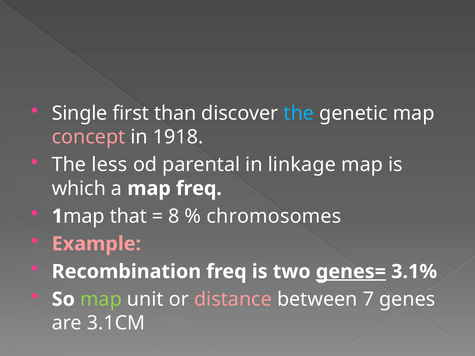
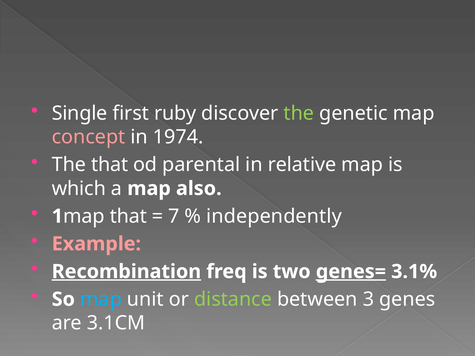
than: than -> ruby
the at (299, 113) colour: light blue -> light green
1918: 1918 -> 1974
The less: less -> that
linkage: linkage -> relative
map freq: freq -> also
8: 8 -> 7
chromosomes: chromosomes -> independently
Recombination underline: none -> present
map at (101, 299) colour: light green -> light blue
distance colour: pink -> light green
7: 7 -> 3
